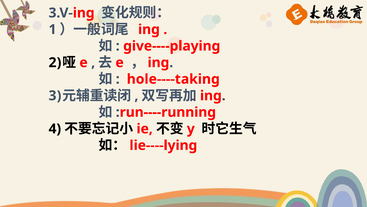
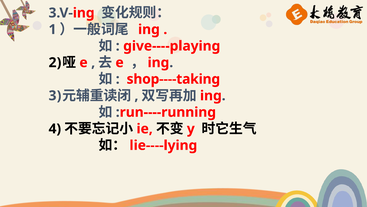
hole----taking: hole----taking -> shop----taking
